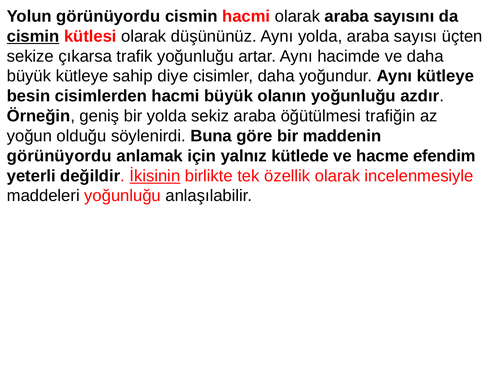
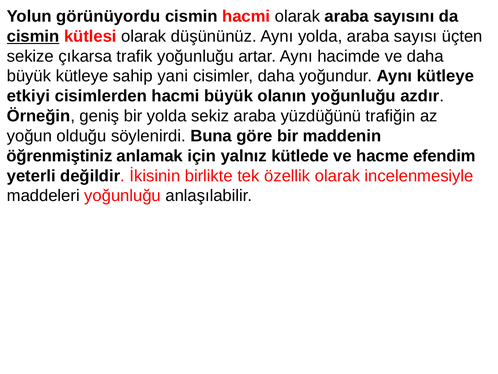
diye: diye -> yani
besin: besin -> etkiyi
öğütülmesi: öğütülmesi -> yüzdüğünü
görünüyordu at (59, 156): görünüyordu -> öğrenmiştiniz
İkisinin underline: present -> none
